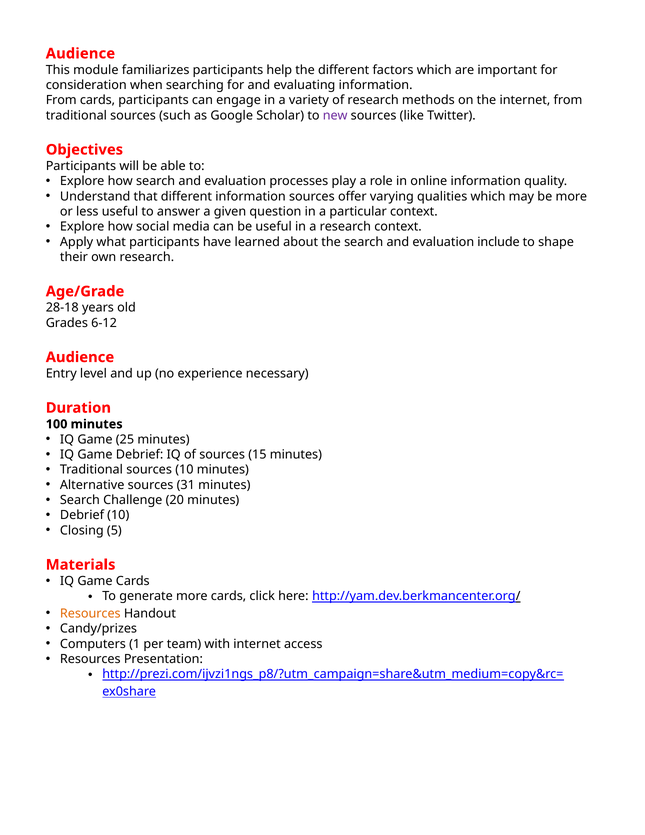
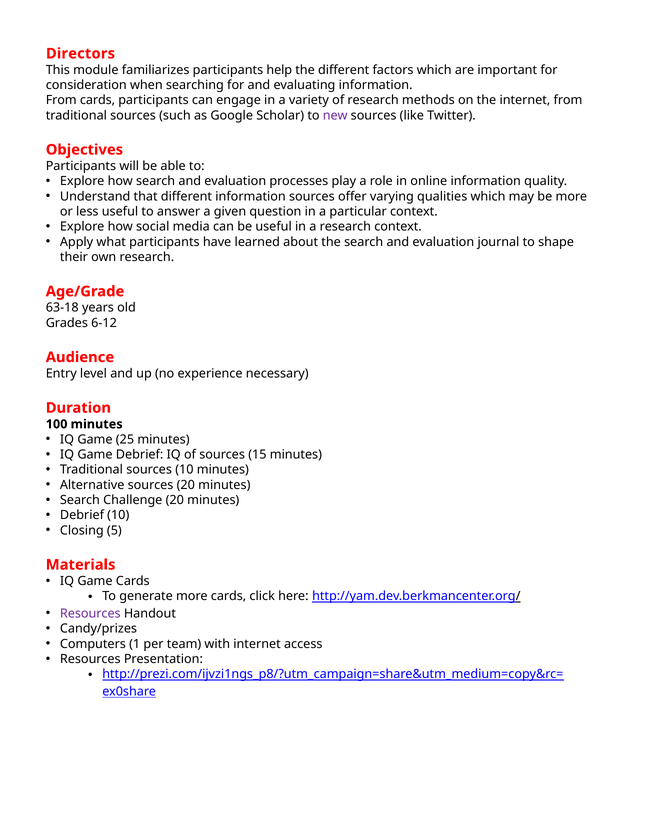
Audience at (80, 54): Audience -> Directors
include: include -> journal
28-18: 28-18 -> 63-18
sources 31: 31 -> 20
Resources at (90, 613) colour: orange -> purple
